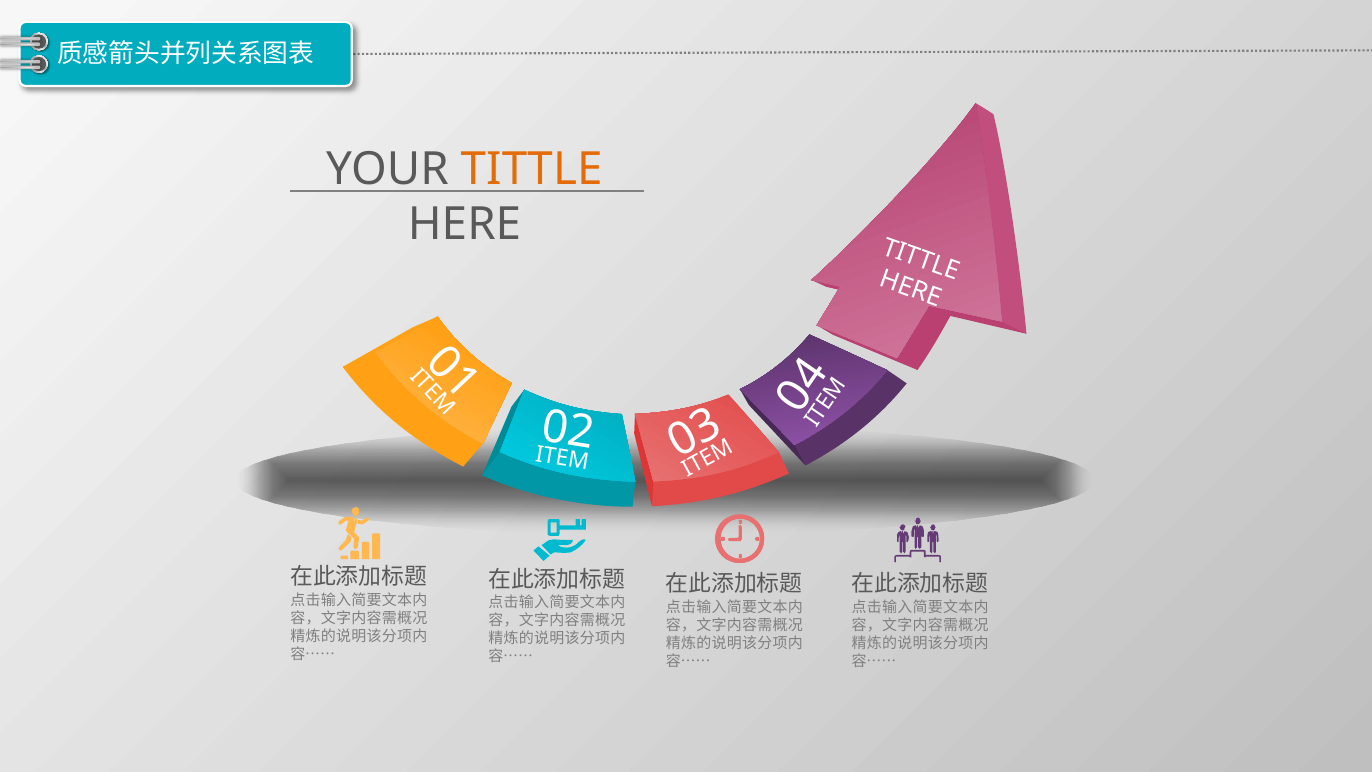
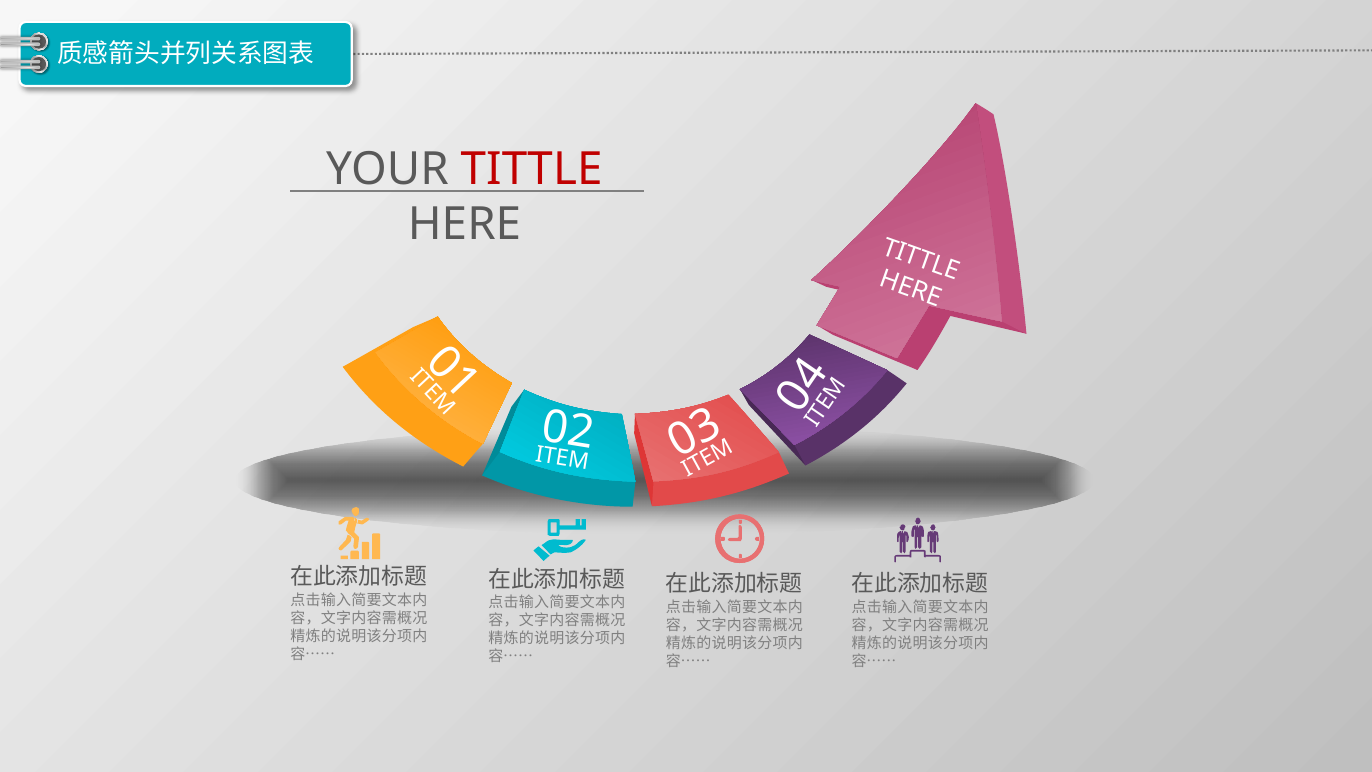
TITTLE colour: orange -> red
